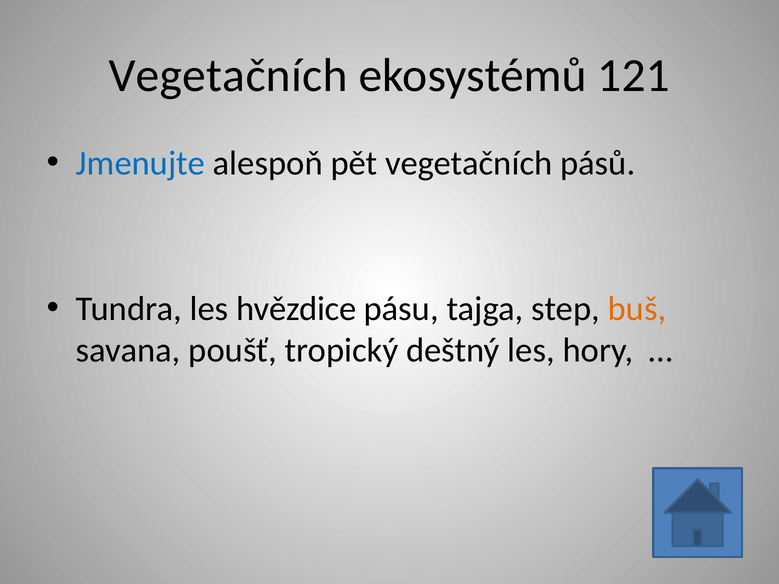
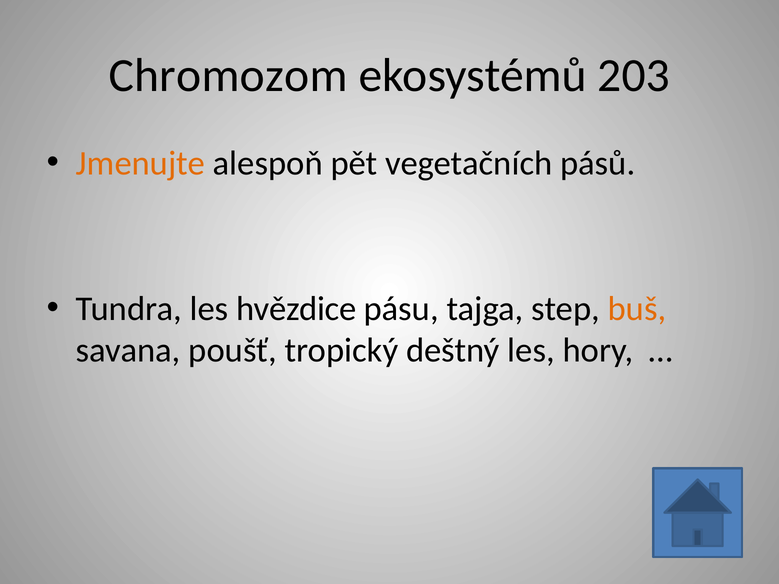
Vegetačních at (228, 75): Vegetačních -> Chromozom
121: 121 -> 203
Jmenujte colour: blue -> orange
